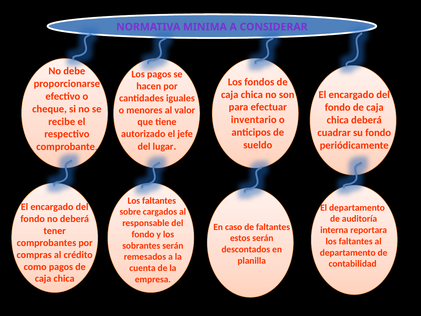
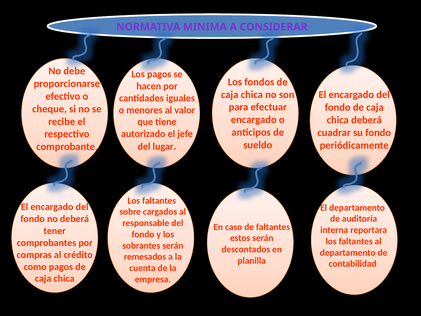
inventario at (254, 120): inventario -> encargado
